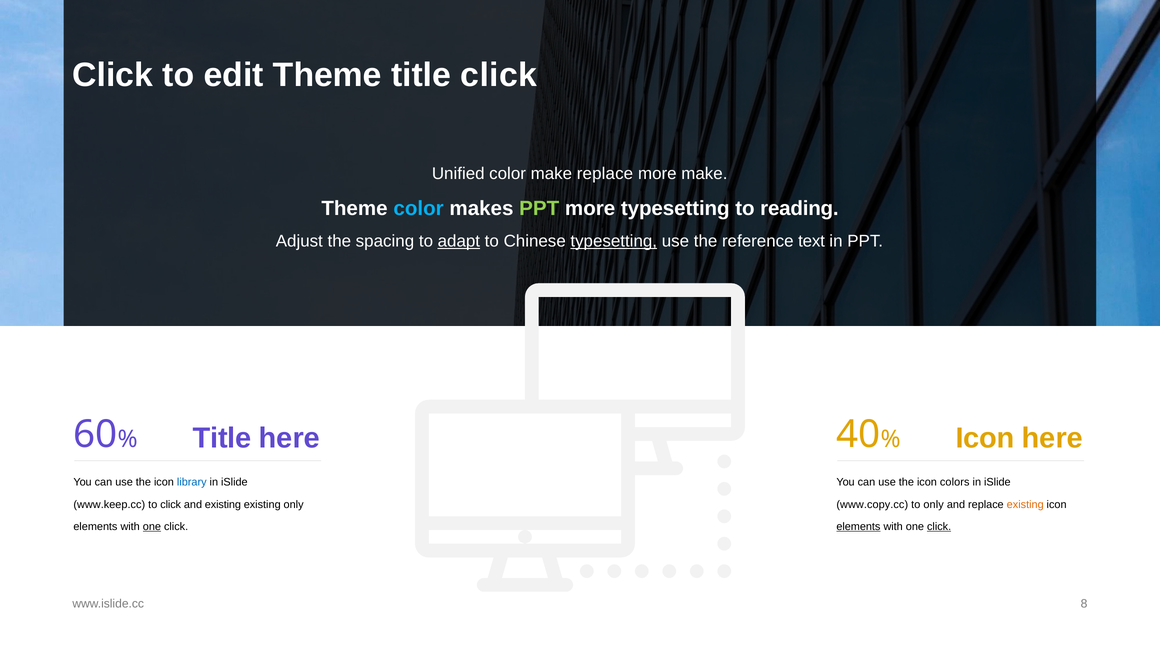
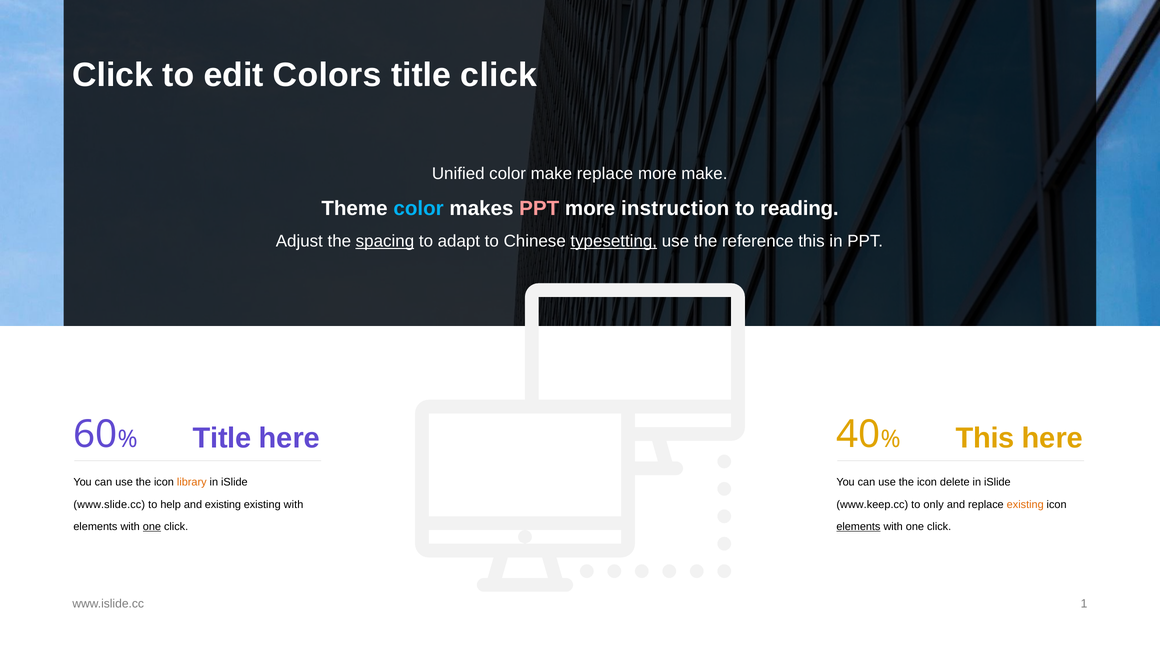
edit Theme: Theme -> Colors
PPT at (539, 209) colour: light green -> pink
more typesetting: typesetting -> instruction
spacing underline: none -> present
adapt underline: present -> none
reference text: text -> this
Icon at (985, 438): Icon -> This
library colour: blue -> orange
colors: colors -> delete
www.keep.cc: www.keep.cc -> www.slide.cc
to click: click -> help
existing only: only -> with
www.copy.cc: www.copy.cc -> www.keep.cc
click at (939, 527) underline: present -> none
8: 8 -> 1
